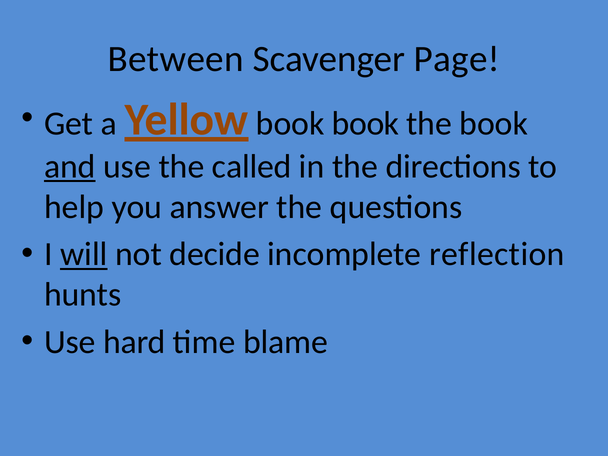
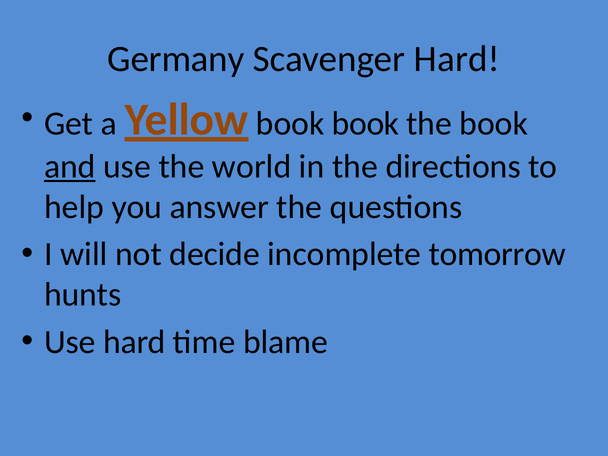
Between: Between -> Germany
Scavenger Page: Page -> Hard
called: called -> world
will underline: present -> none
reflection: reflection -> tomorrow
